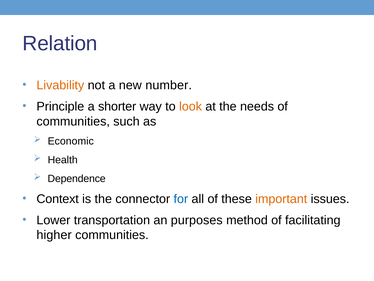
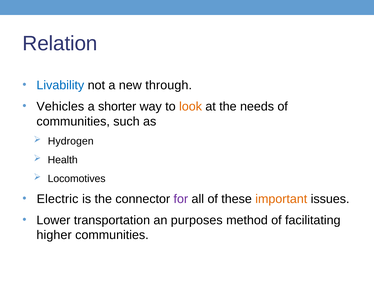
Livability colour: orange -> blue
number: number -> through
Principle: Principle -> Vehicles
Economic: Economic -> Hydrogen
Dependence: Dependence -> Locomotives
Context: Context -> Electric
for colour: blue -> purple
